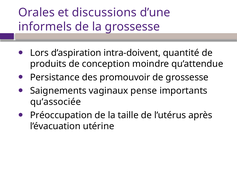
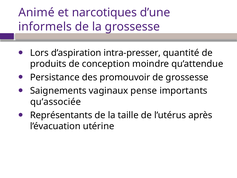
Orales: Orales -> Animé
discussions: discussions -> narcotiques
intra-doivent: intra-doivent -> intra-presser
Préoccupation: Préoccupation -> Représentants
